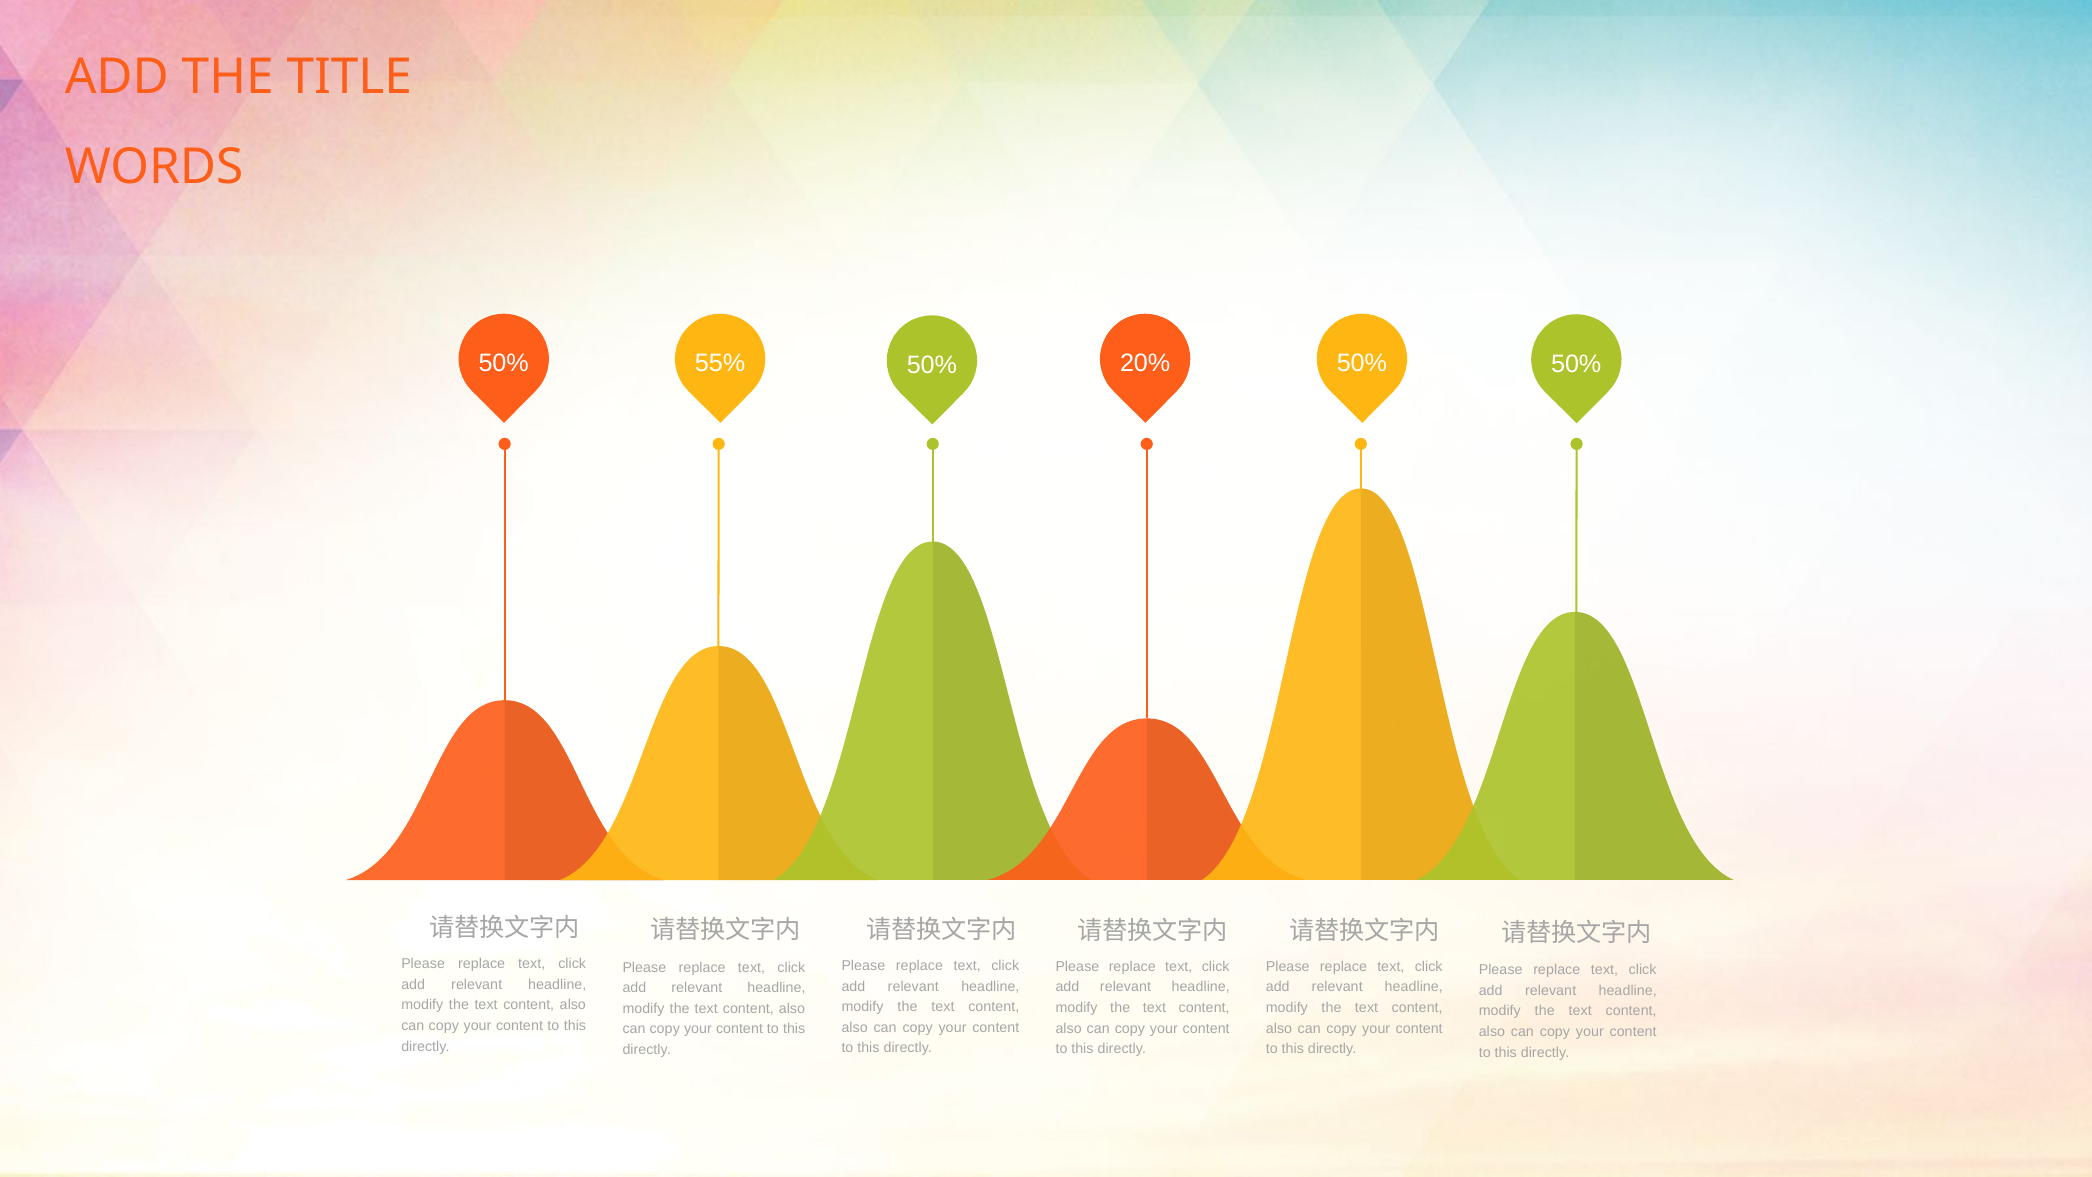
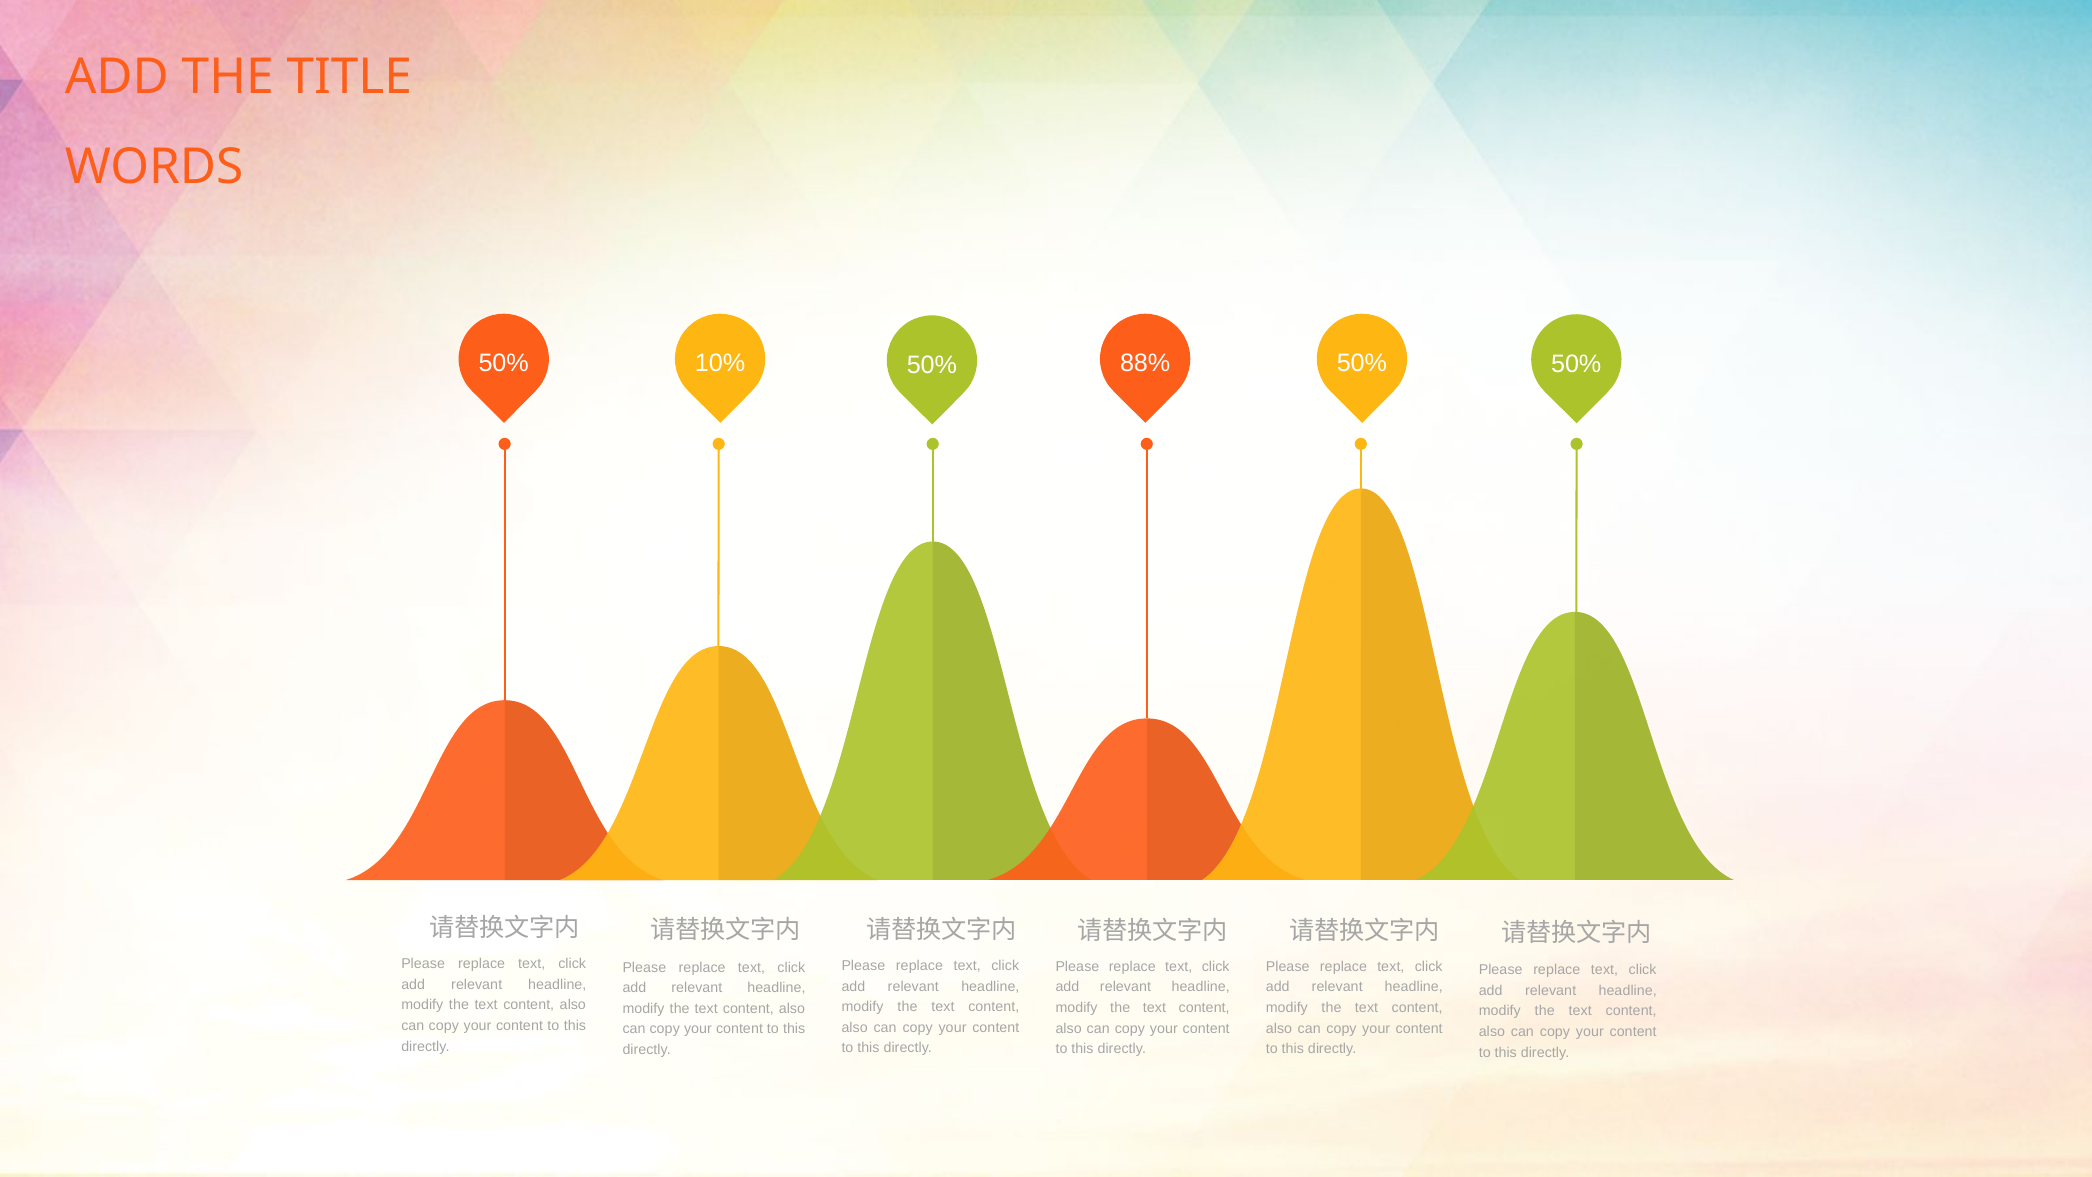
55%: 55% -> 10%
20%: 20% -> 88%
